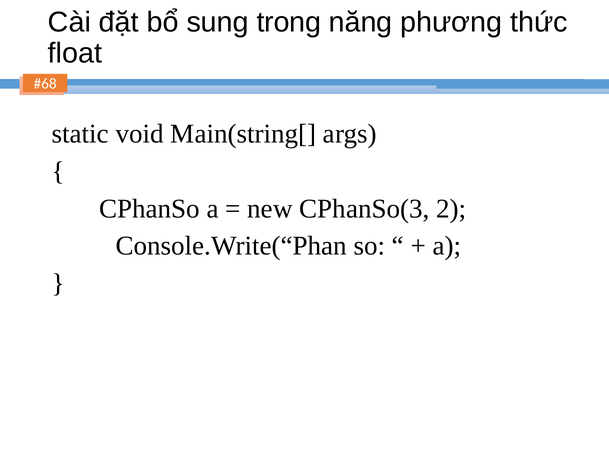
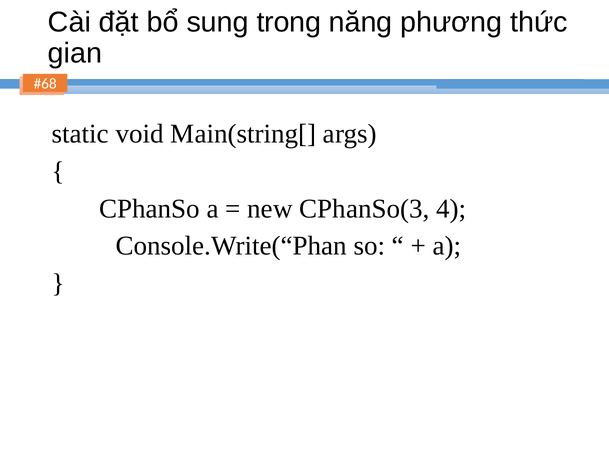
float: float -> gian
2: 2 -> 4
